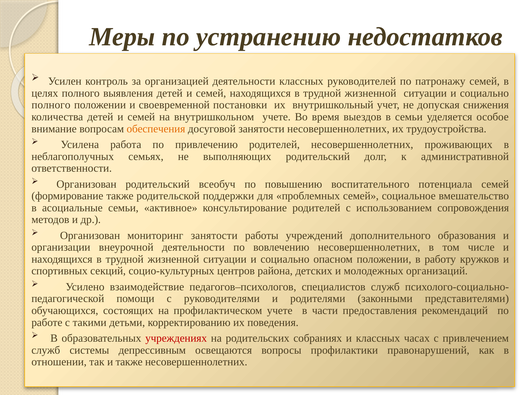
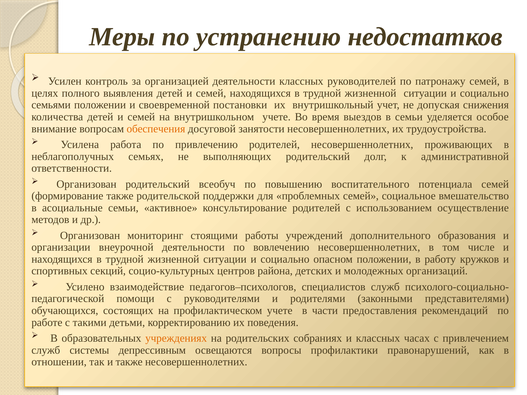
полного at (51, 105): полного -> семьями
сопровождения: сопровождения -> осуществление
мониторинг занятости: занятости -> стоящими
учреждениях colour: red -> orange
